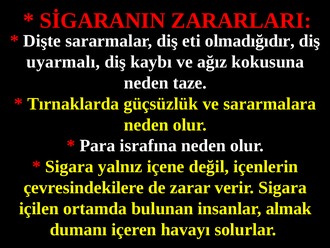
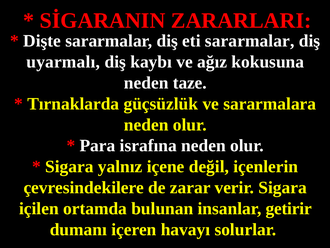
eti olmadığıdır: olmadığıdır -> sararmalar
almak: almak -> getirir
